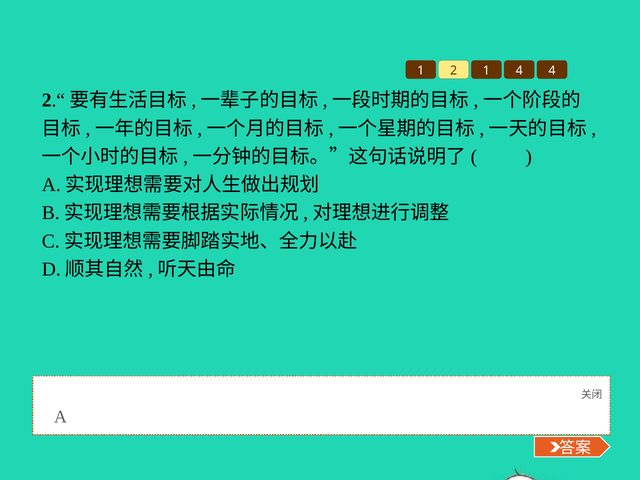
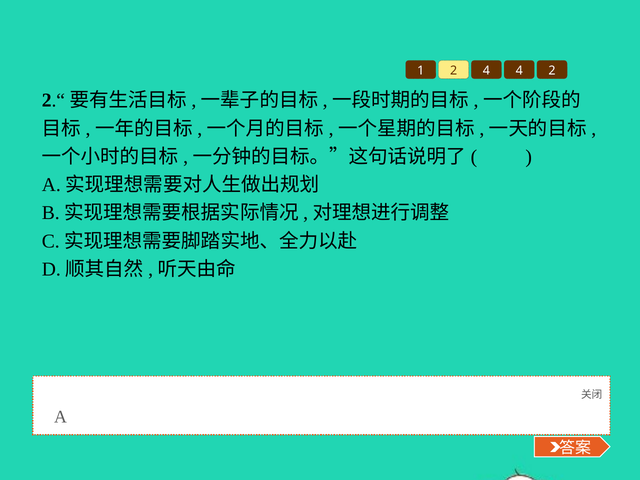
2 1: 1 -> 4
4 4: 4 -> 2
